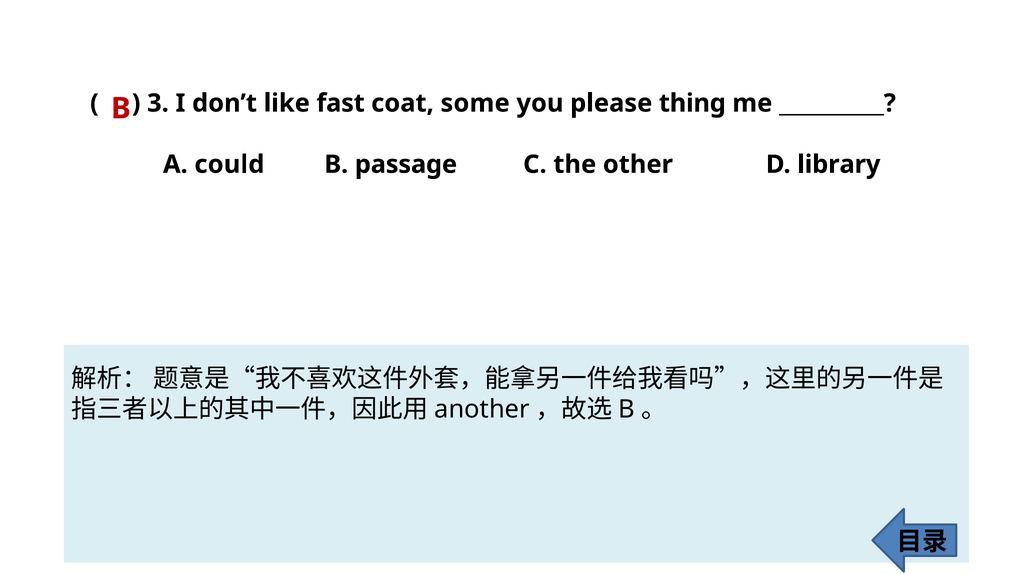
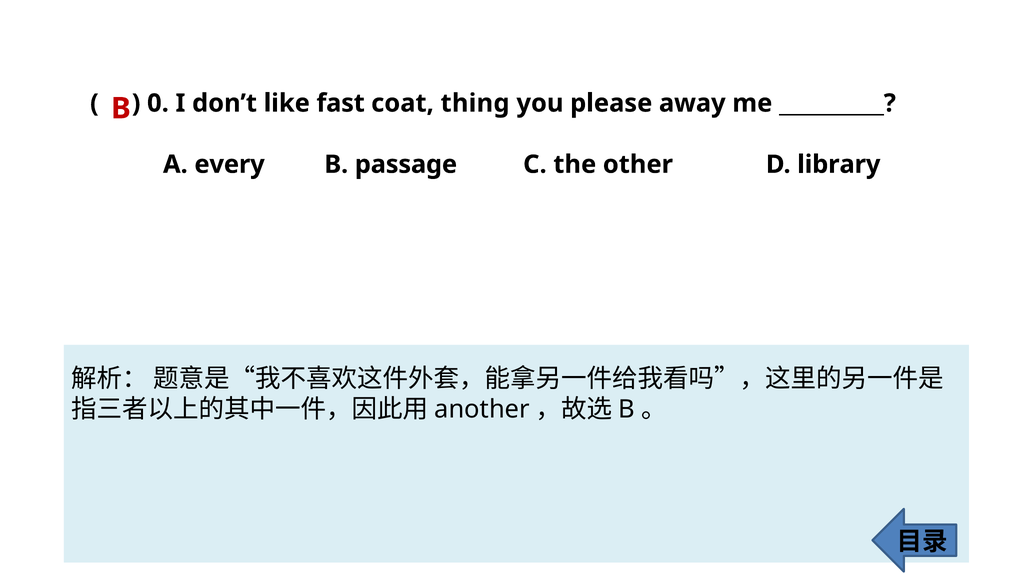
3: 3 -> 0
some: some -> thing
thing: thing -> away
could: could -> every
